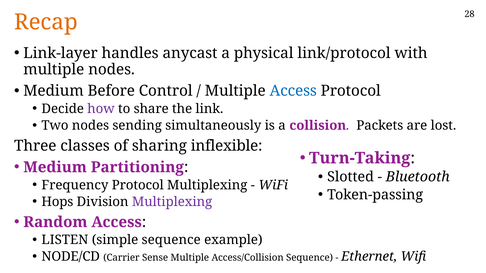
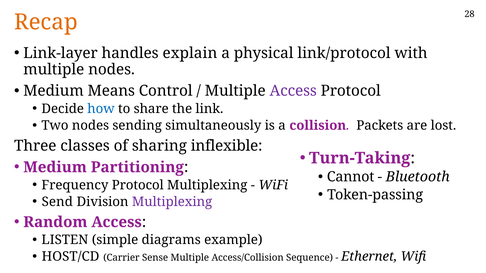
anycast: anycast -> explain
Before: Before -> Means
Access at (293, 91) colour: blue -> purple
how colour: purple -> blue
Slotted: Slotted -> Cannot
Hops: Hops -> Send
simple sequence: sequence -> diagrams
NODE/CD: NODE/CD -> HOST/CD
